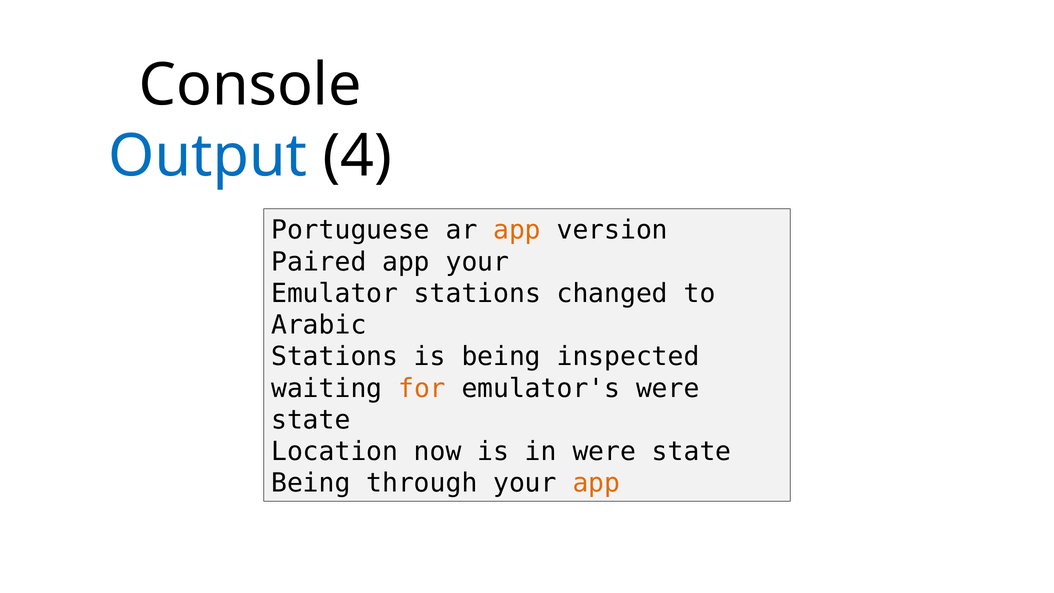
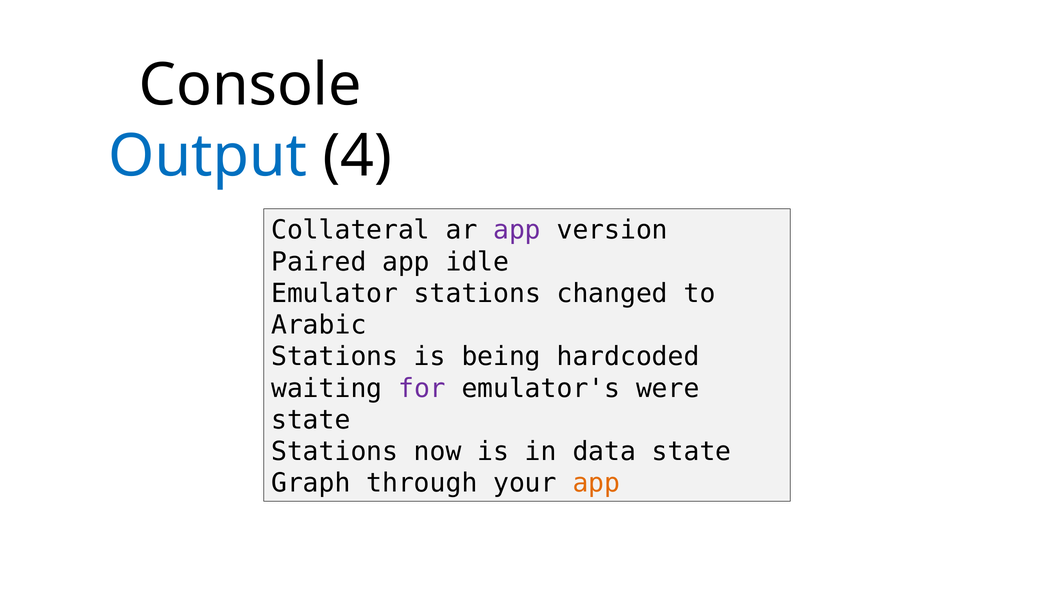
Portuguese: Portuguese -> Collateral
app at (517, 230) colour: orange -> purple
app your: your -> idle
inspected: inspected -> hardcoded
for colour: orange -> purple
Location at (335, 451): Location -> Stations
in were: were -> data
Being at (311, 483): Being -> Graph
